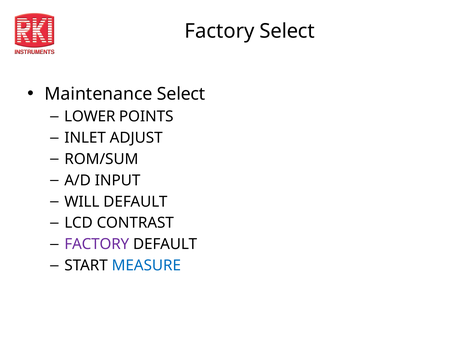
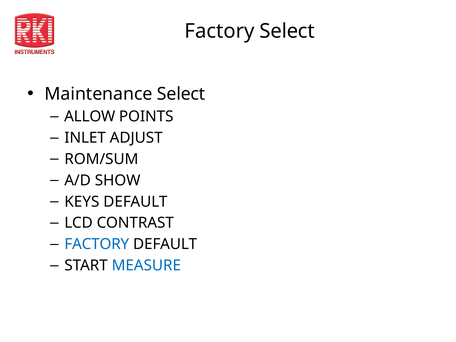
LOWER: LOWER -> ALLOW
INPUT: INPUT -> SHOW
WILL: WILL -> KEYS
FACTORY at (97, 244) colour: purple -> blue
